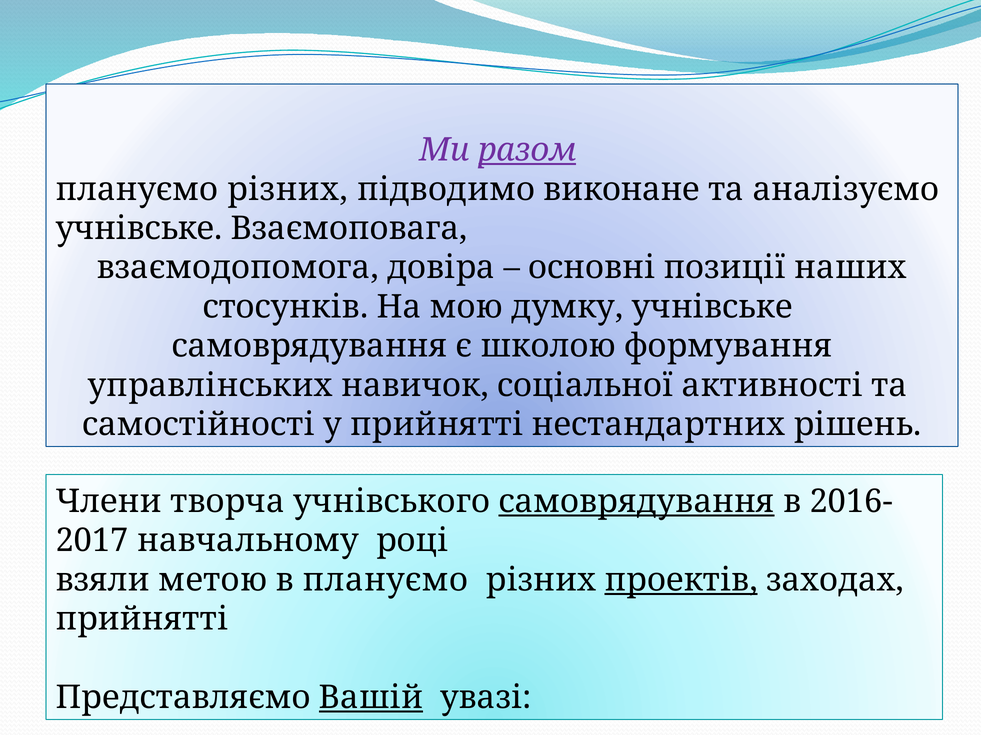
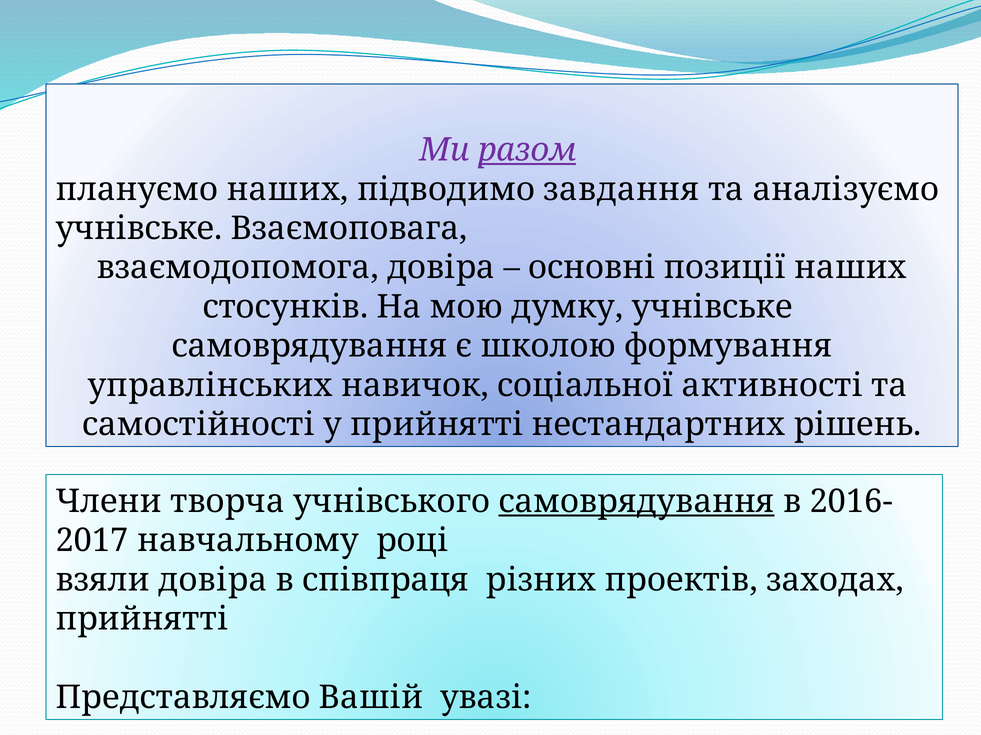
різних at (287, 189): різних -> наших
виконане: виконане -> завдання
взяли метою: метою -> довіра
в плануємо: плануємо -> співпраця
проектів underline: present -> none
Вашій underline: present -> none
